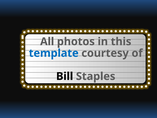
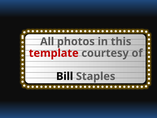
template colour: blue -> red
